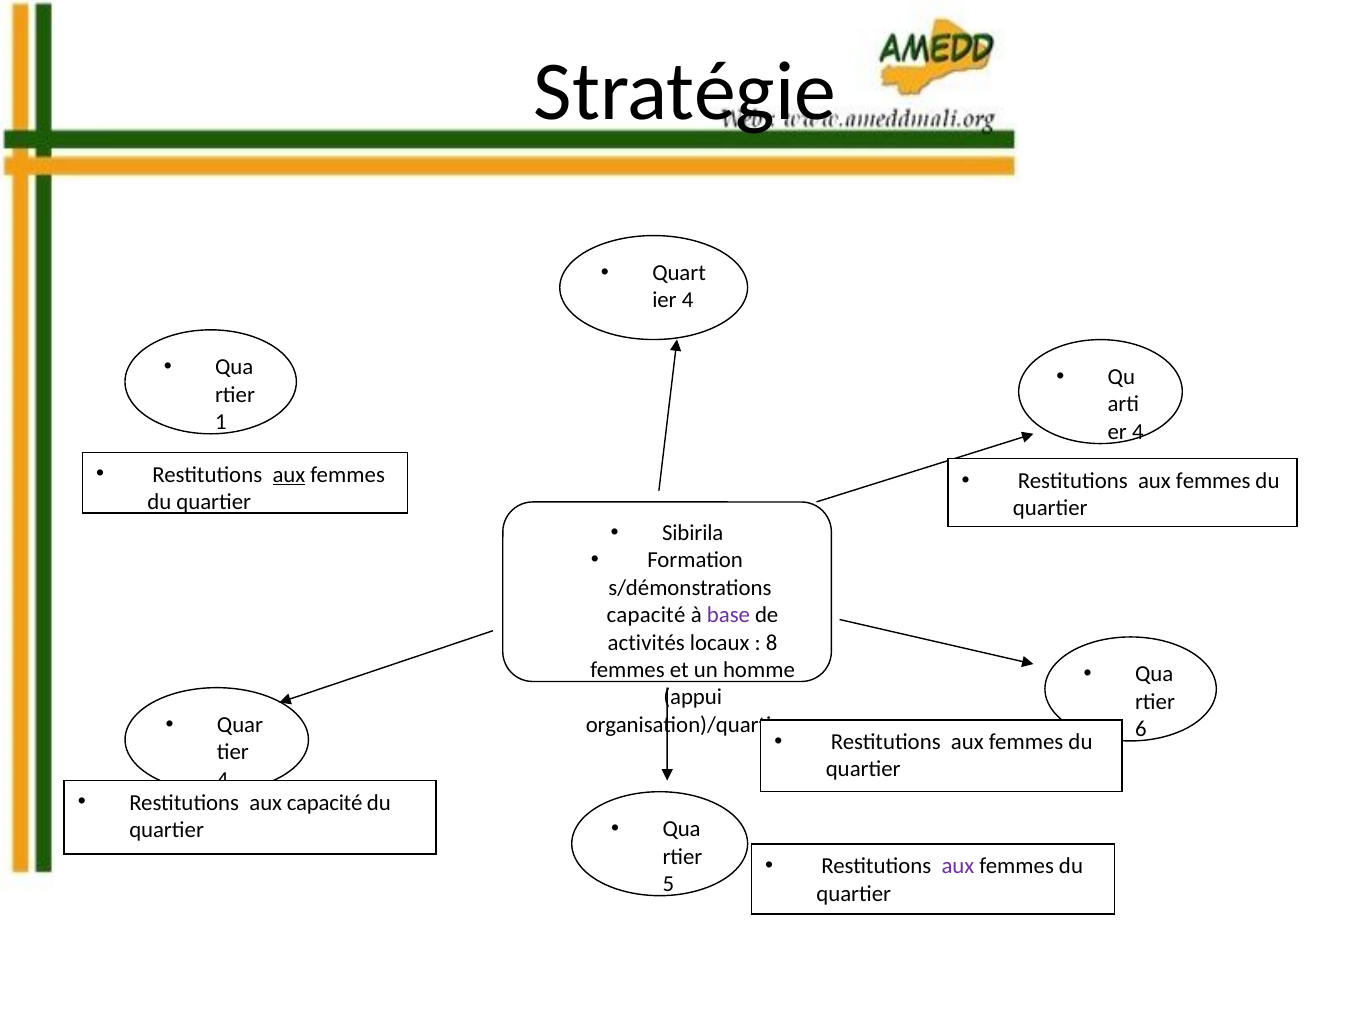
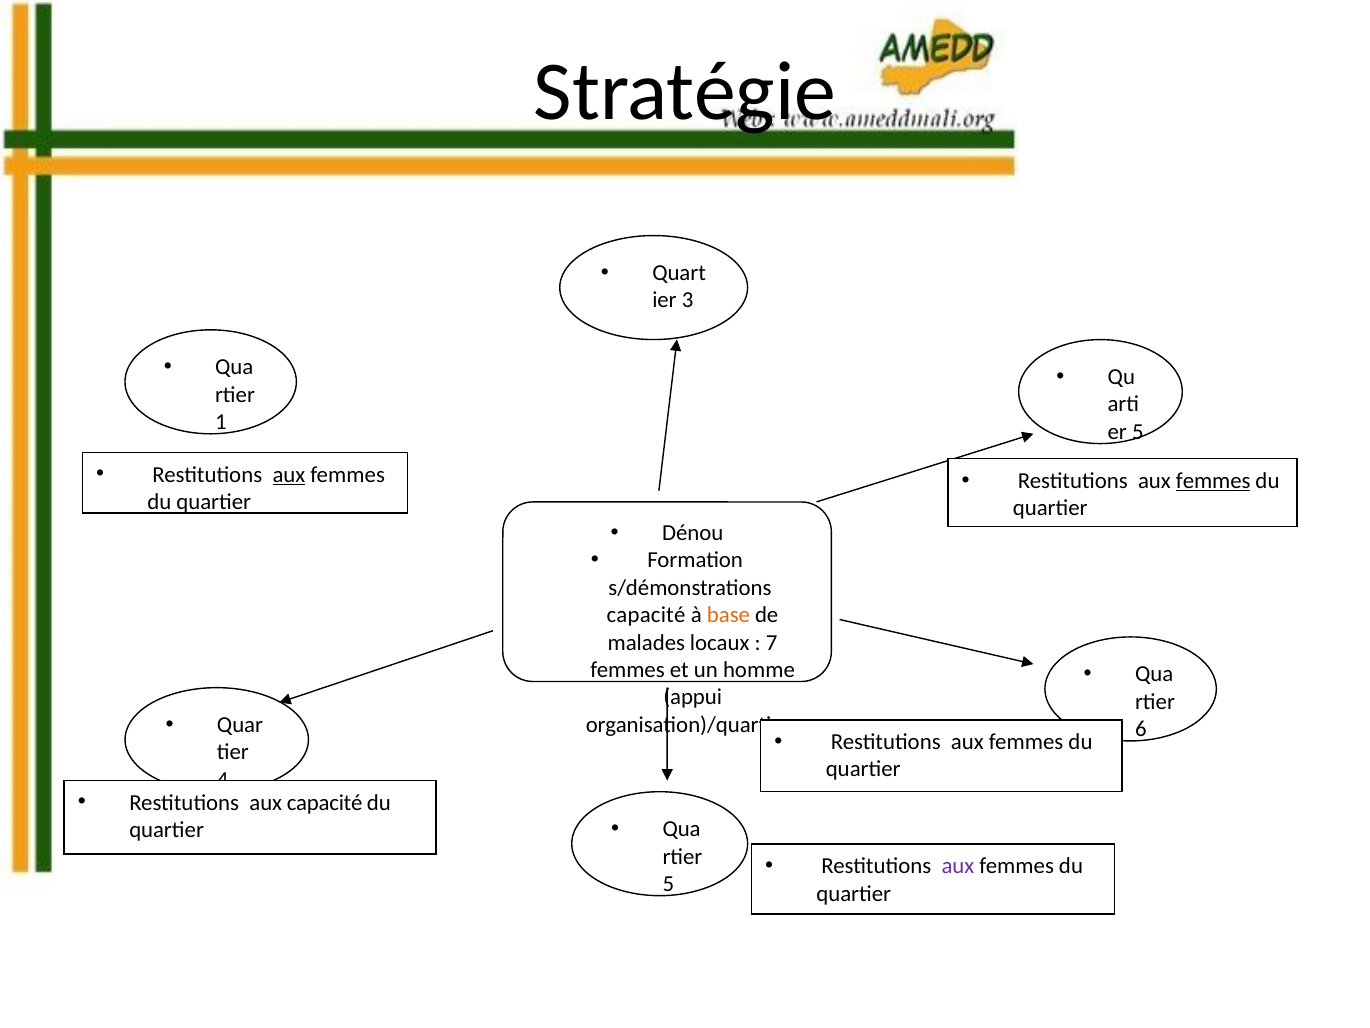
4 at (688, 300): 4 -> 3
4 at (1138, 432): 4 -> 5
femmes at (1213, 481) underline: none -> present
Sibirila: Sibirila -> Dénou
base colour: purple -> orange
activités: activités -> malades
8: 8 -> 7
